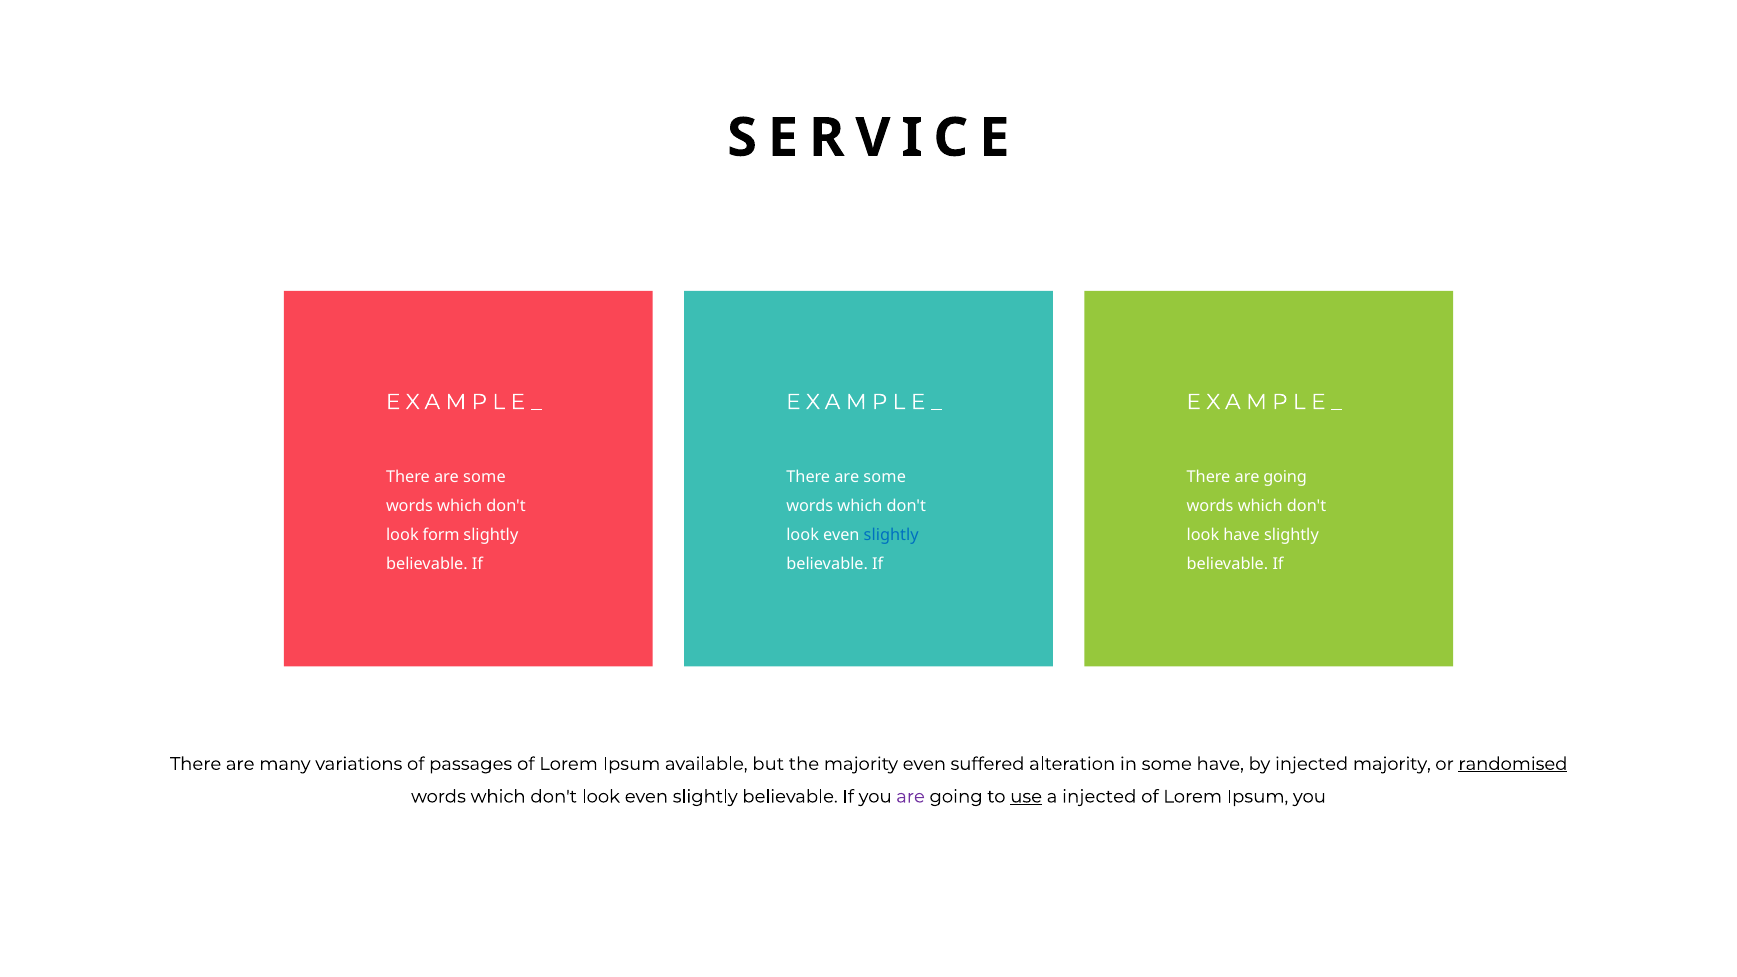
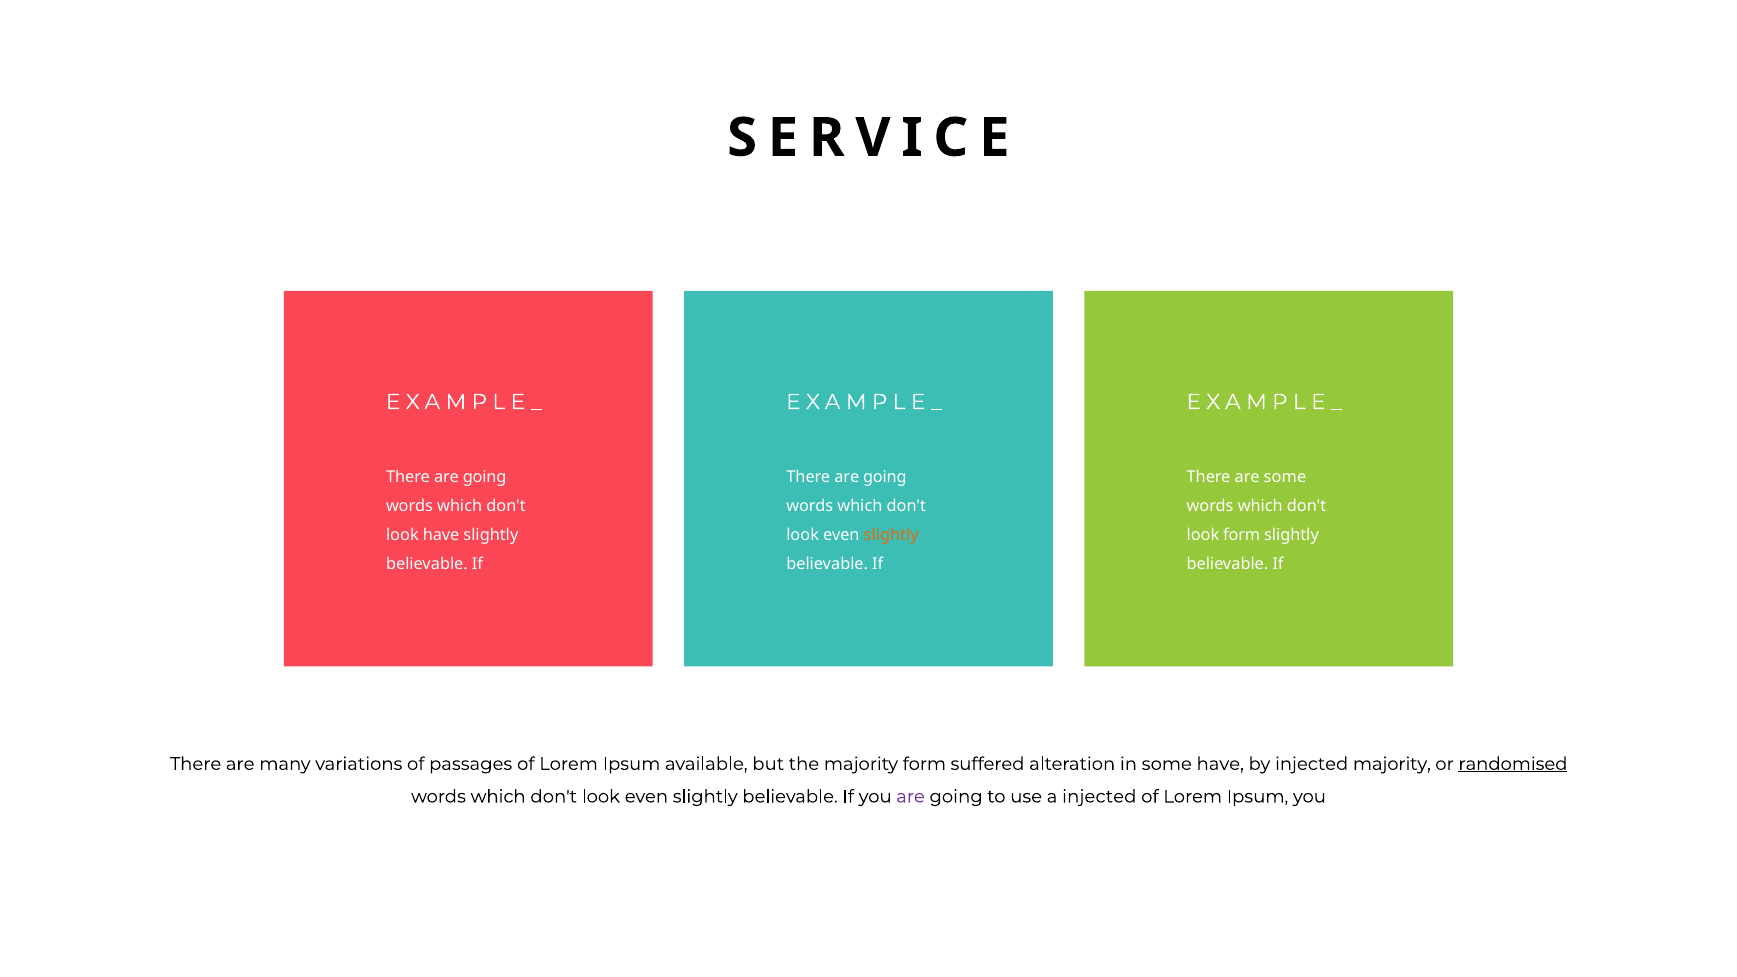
some at (484, 477): some -> going
some at (885, 477): some -> going
There are going: going -> some
look form: form -> have
slightly at (891, 535) colour: blue -> orange
look have: have -> form
majority even: even -> form
use underline: present -> none
